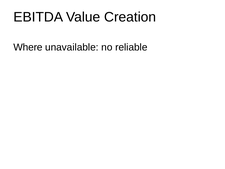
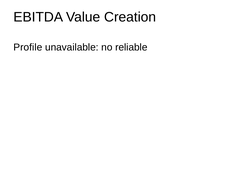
Where: Where -> Profile
